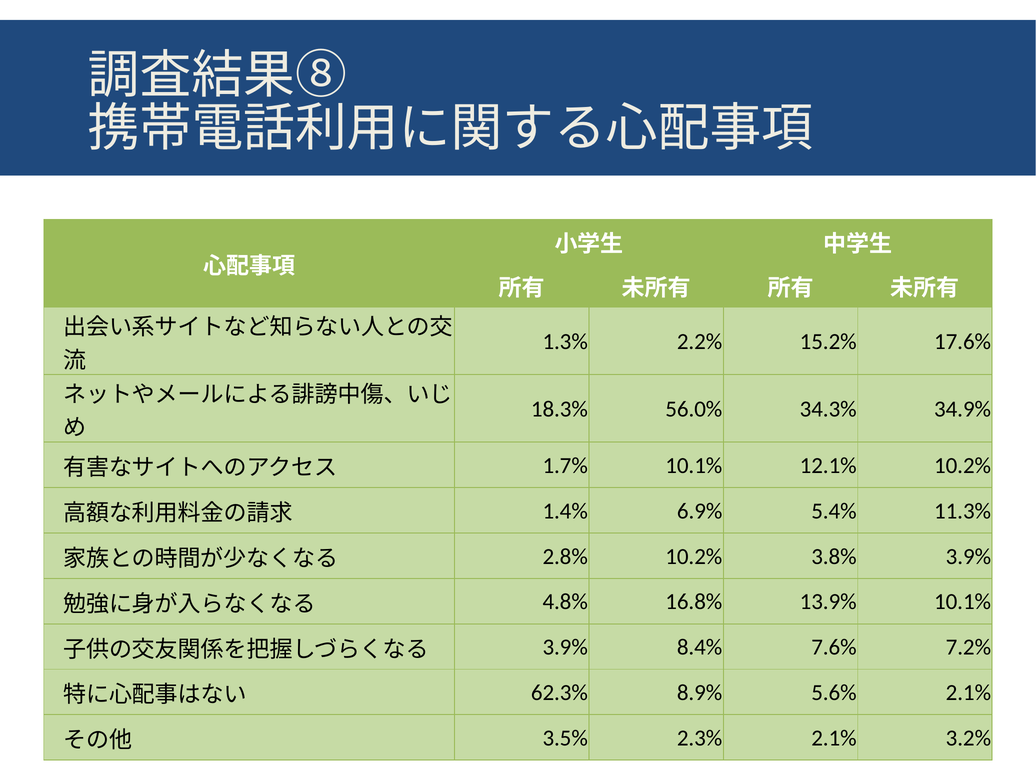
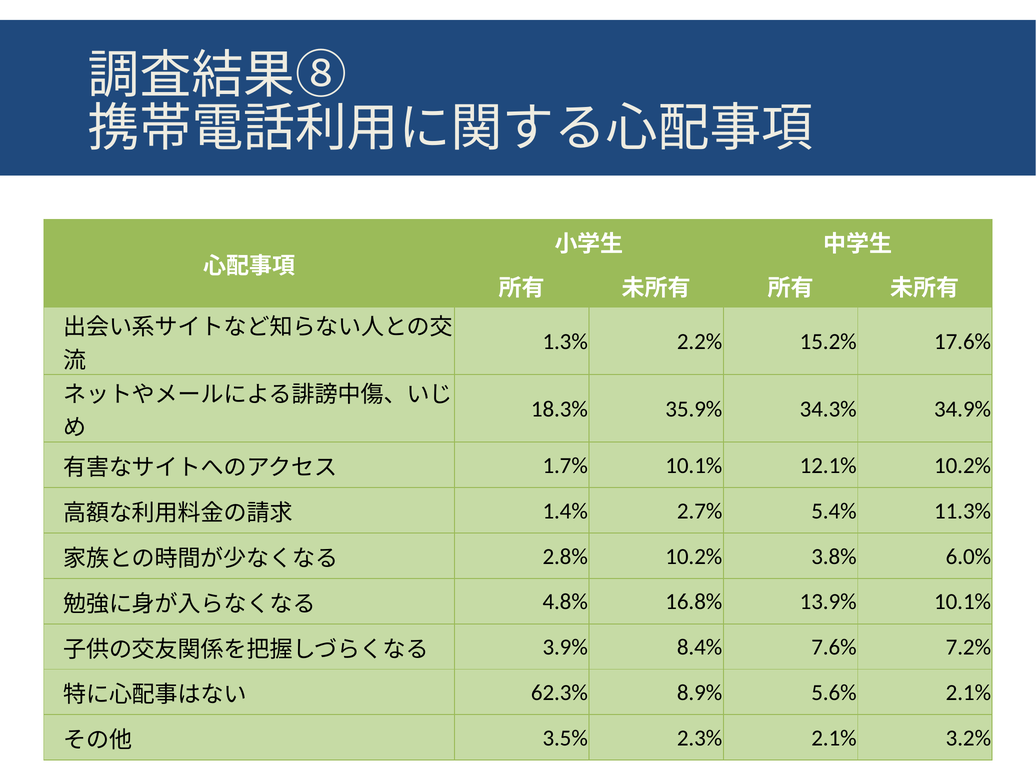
56.0%: 56.0% -> 35.9%
6.9%: 6.9% -> 2.7%
3.8% 3.9%: 3.9% -> 6.0%
